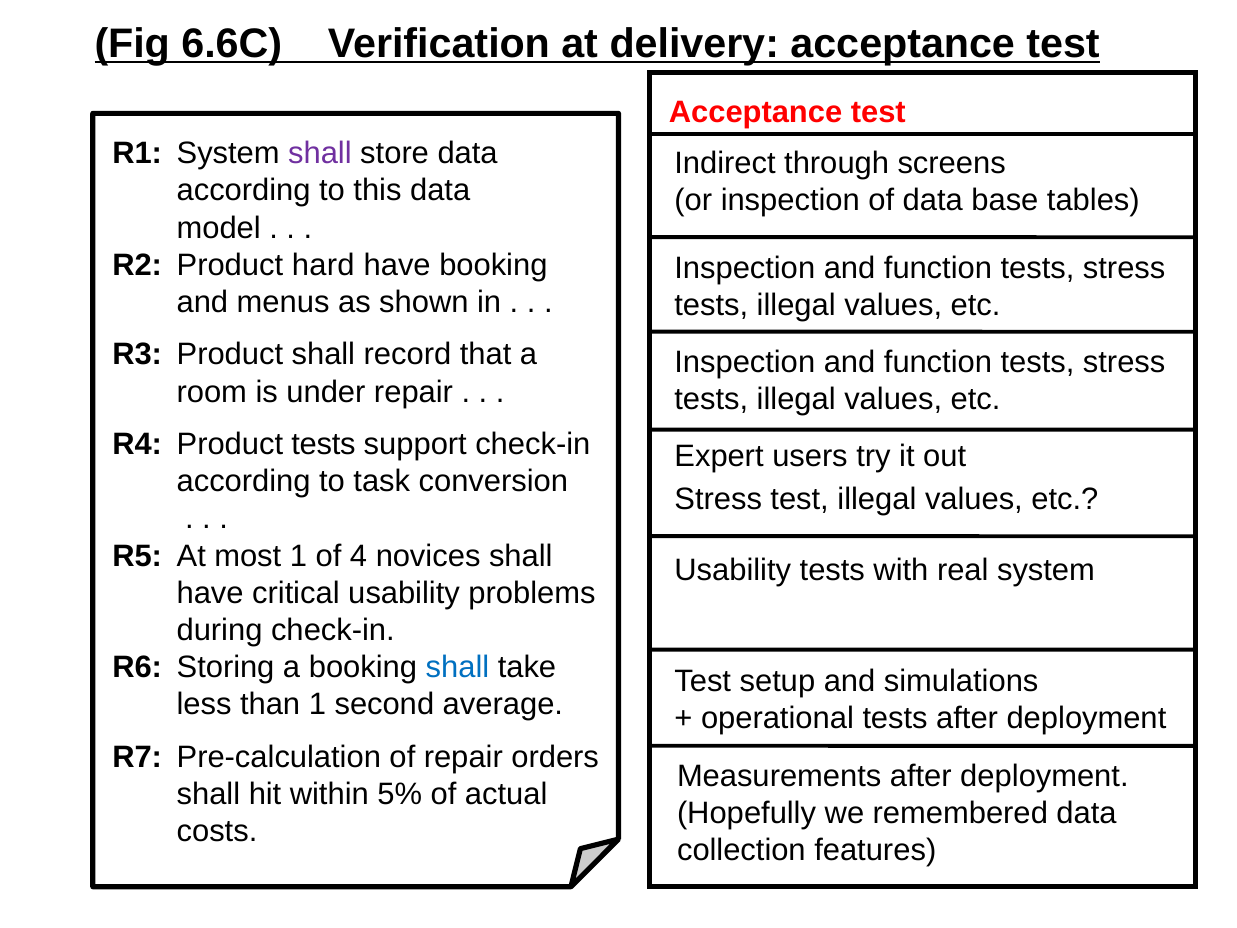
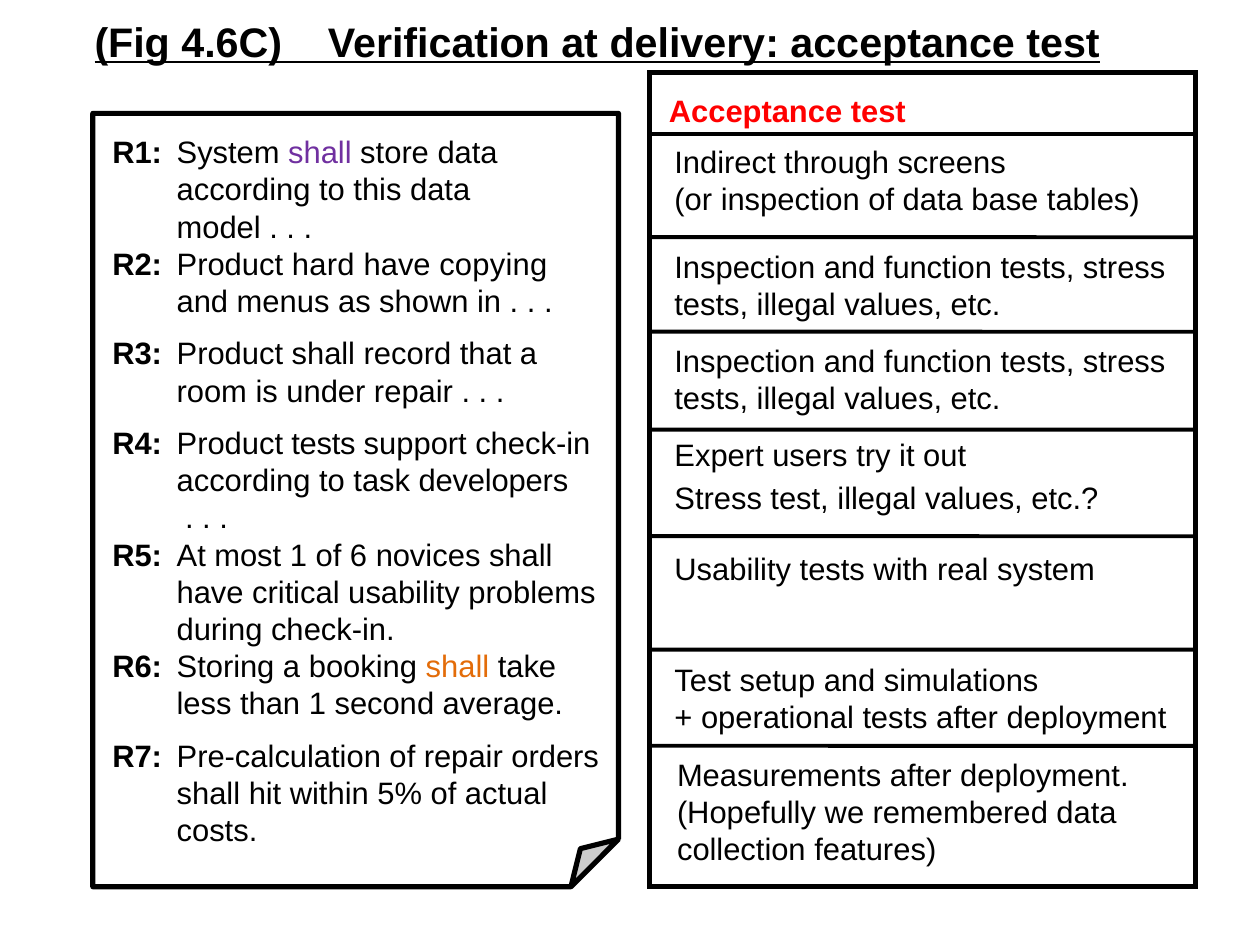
6.6C: 6.6C -> 4.6C
have booking: booking -> copying
conversion: conversion -> developers
4: 4 -> 6
shall at (457, 667) colour: blue -> orange
